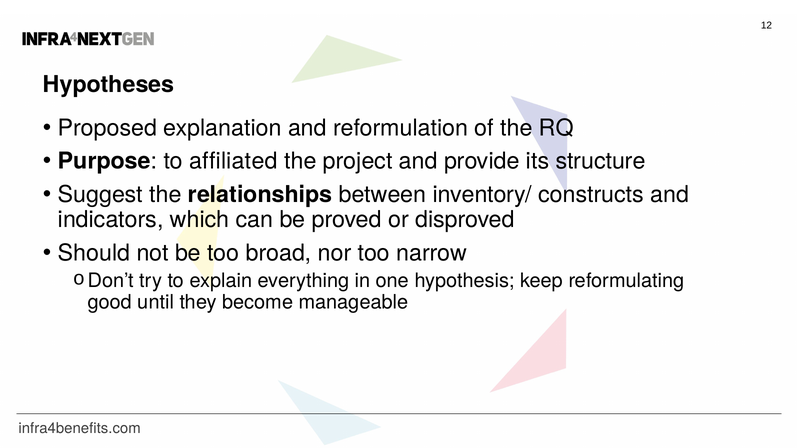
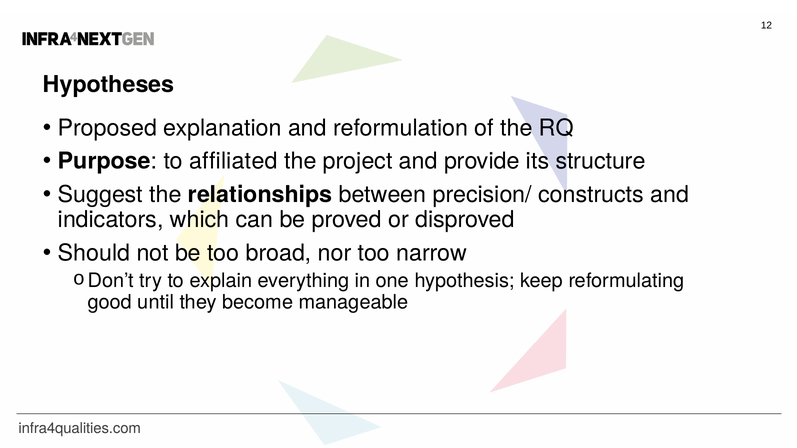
inventory/: inventory/ -> precision/
infra4benefits.com: infra4benefits.com -> infra4qualities.com
